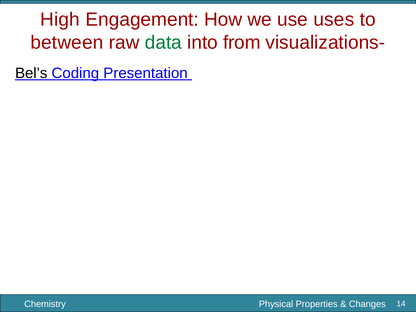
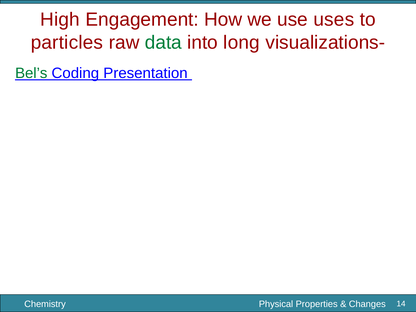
between: between -> particles
from: from -> long
Bel’s colour: black -> green
